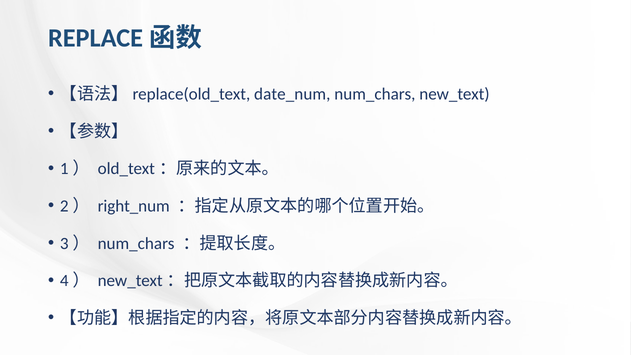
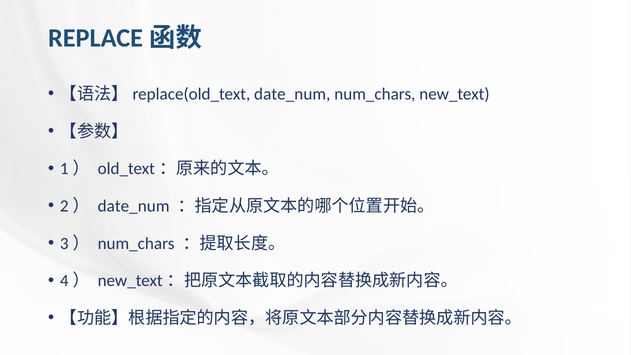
2） right_num: right_num -> date_num
